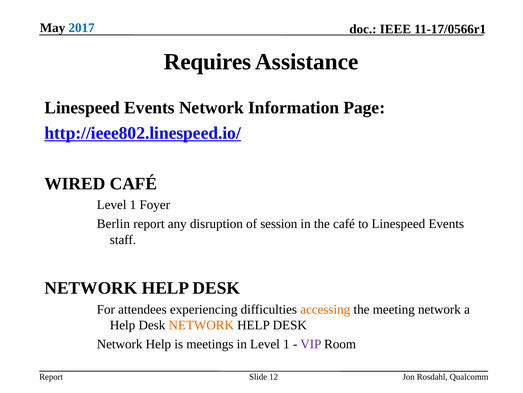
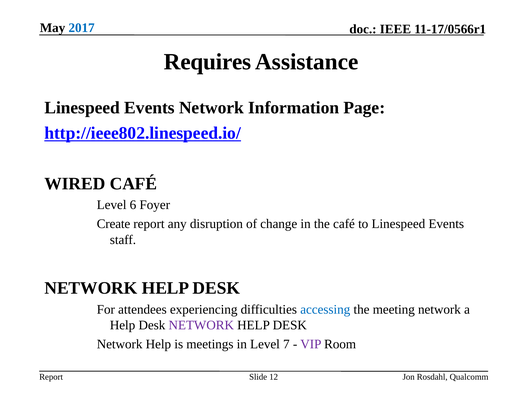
1 at (133, 205): 1 -> 6
Berlin: Berlin -> Create
session: session -> change
accessing colour: orange -> blue
NETWORK at (201, 324) colour: orange -> purple
in Level 1: 1 -> 7
